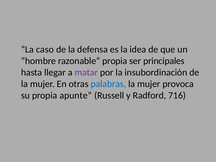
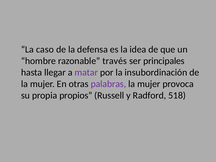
razonable propia: propia -> través
palabras colour: blue -> purple
apunte: apunte -> propios
716: 716 -> 518
